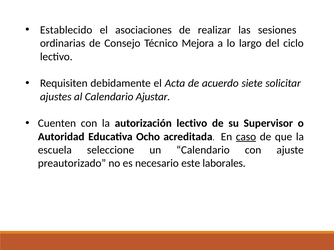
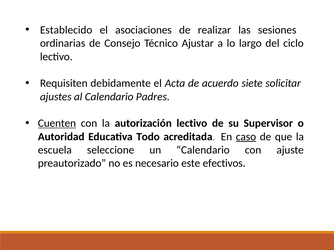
Mejora: Mejora -> Ajustar
Ajustar: Ajustar -> Padres
Cuenten underline: none -> present
Ocho: Ocho -> Todo
laborales: laborales -> efectivos
